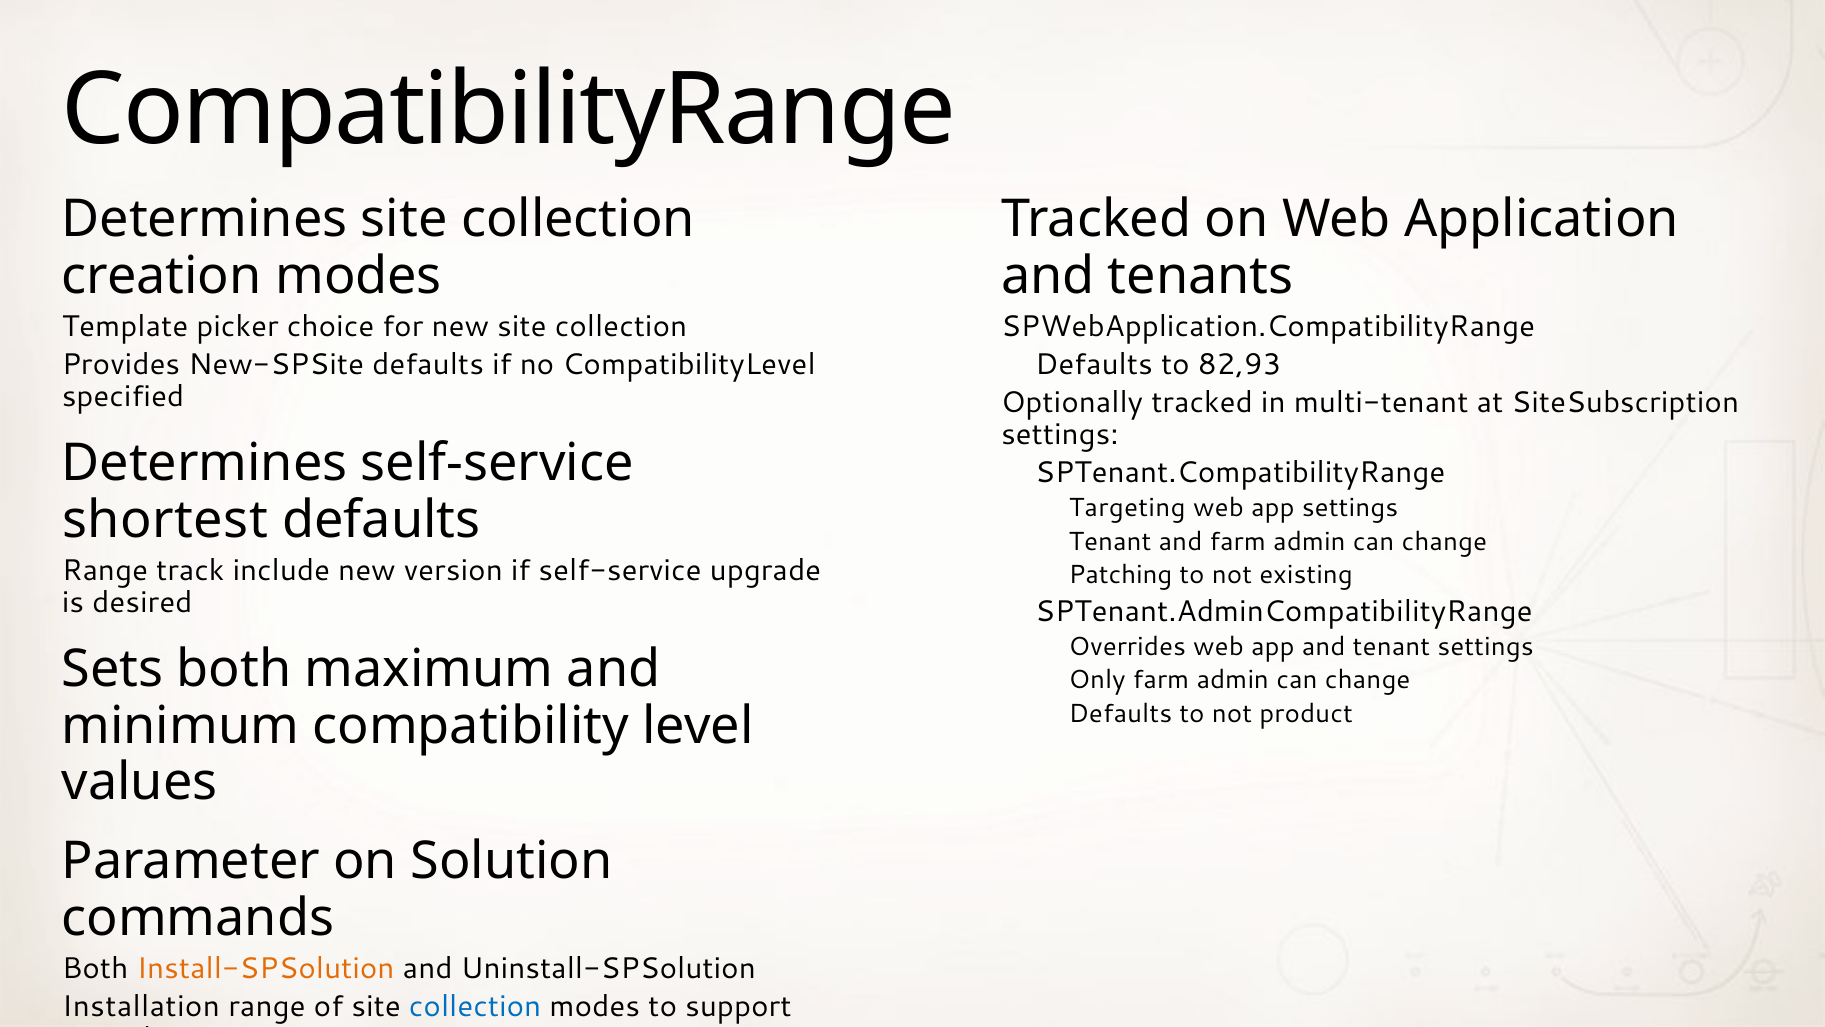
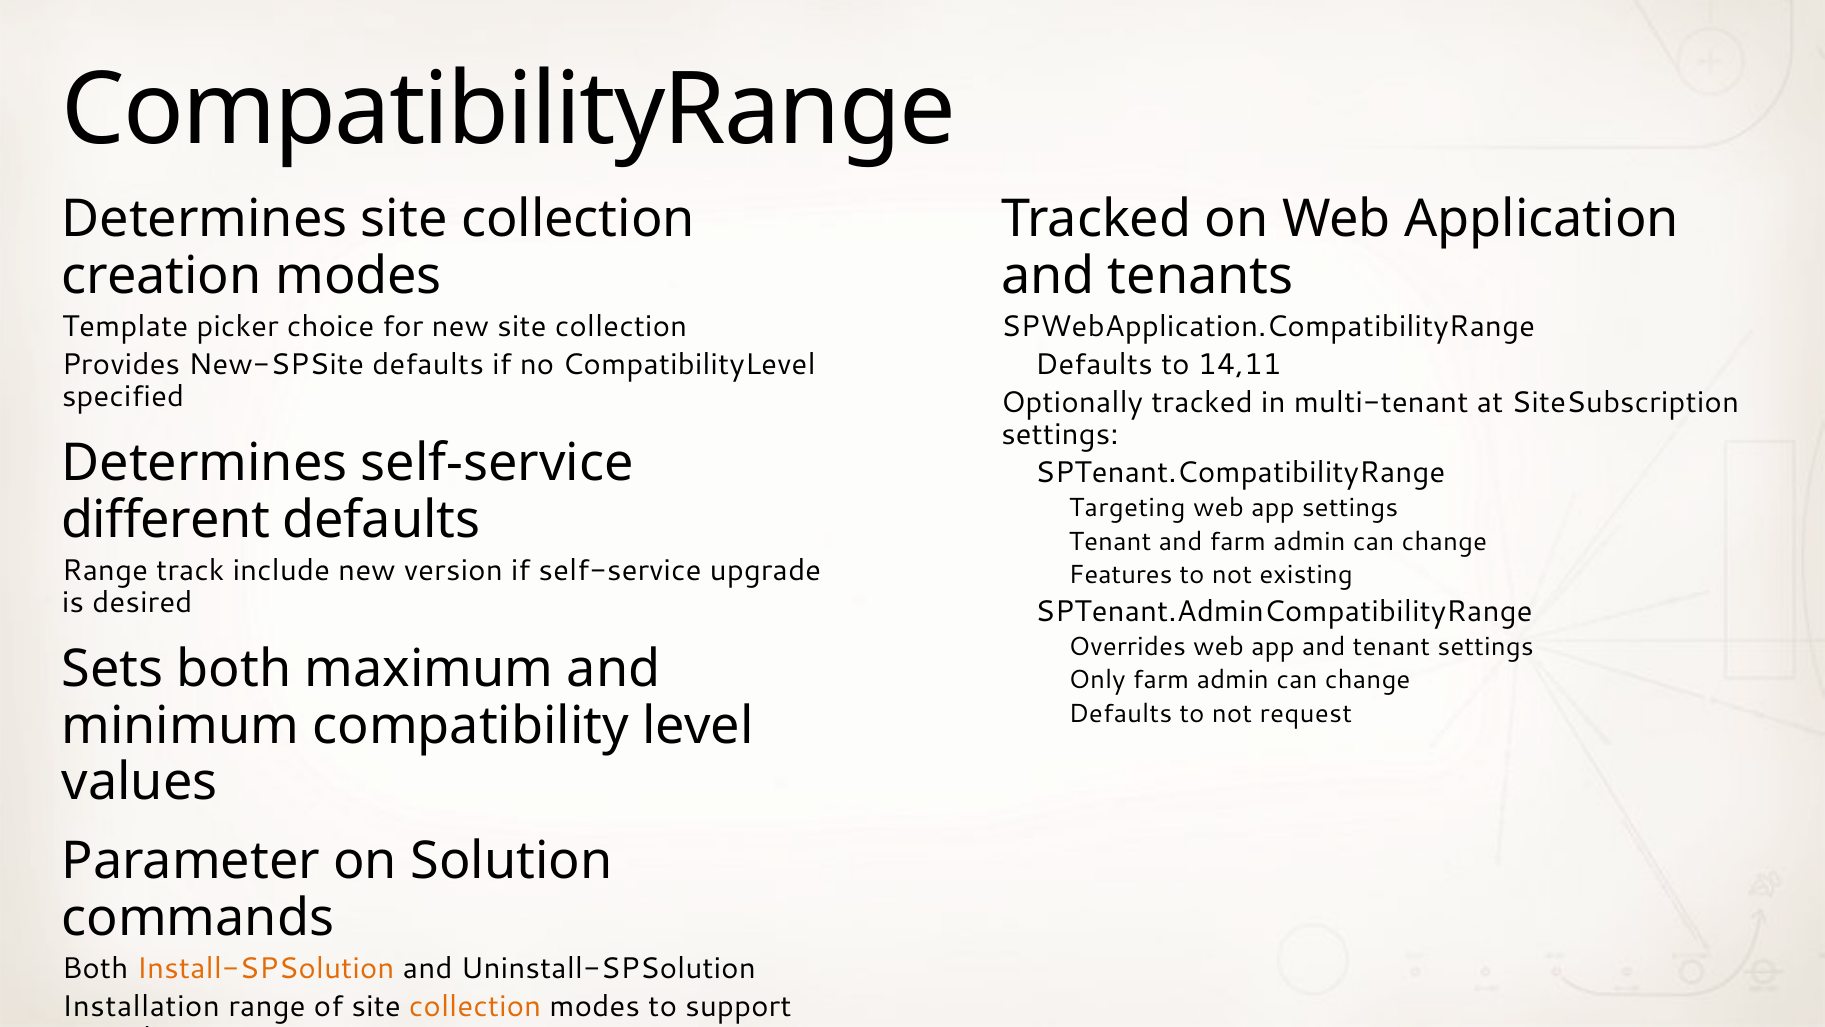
82,93: 82,93 -> 14,11
shortest: shortest -> different
Patching: Patching -> Features
product: product -> request
collection at (475, 1006) colour: blue -> orange
